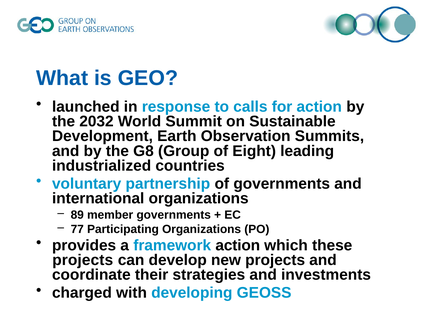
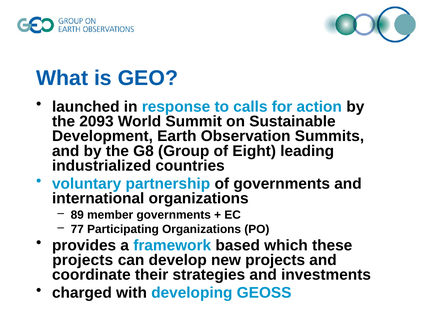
2032: 2032 -> 2093
framework action: action -> based
